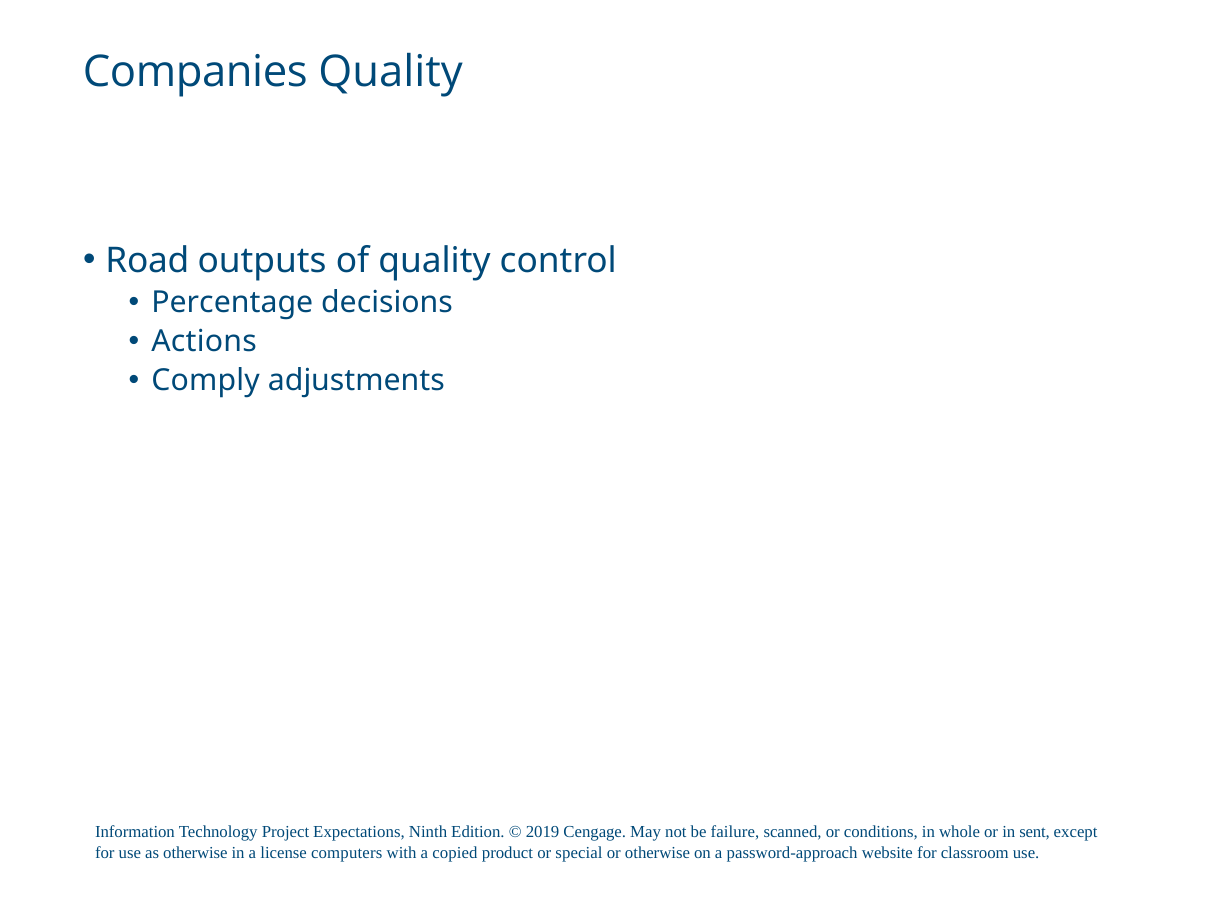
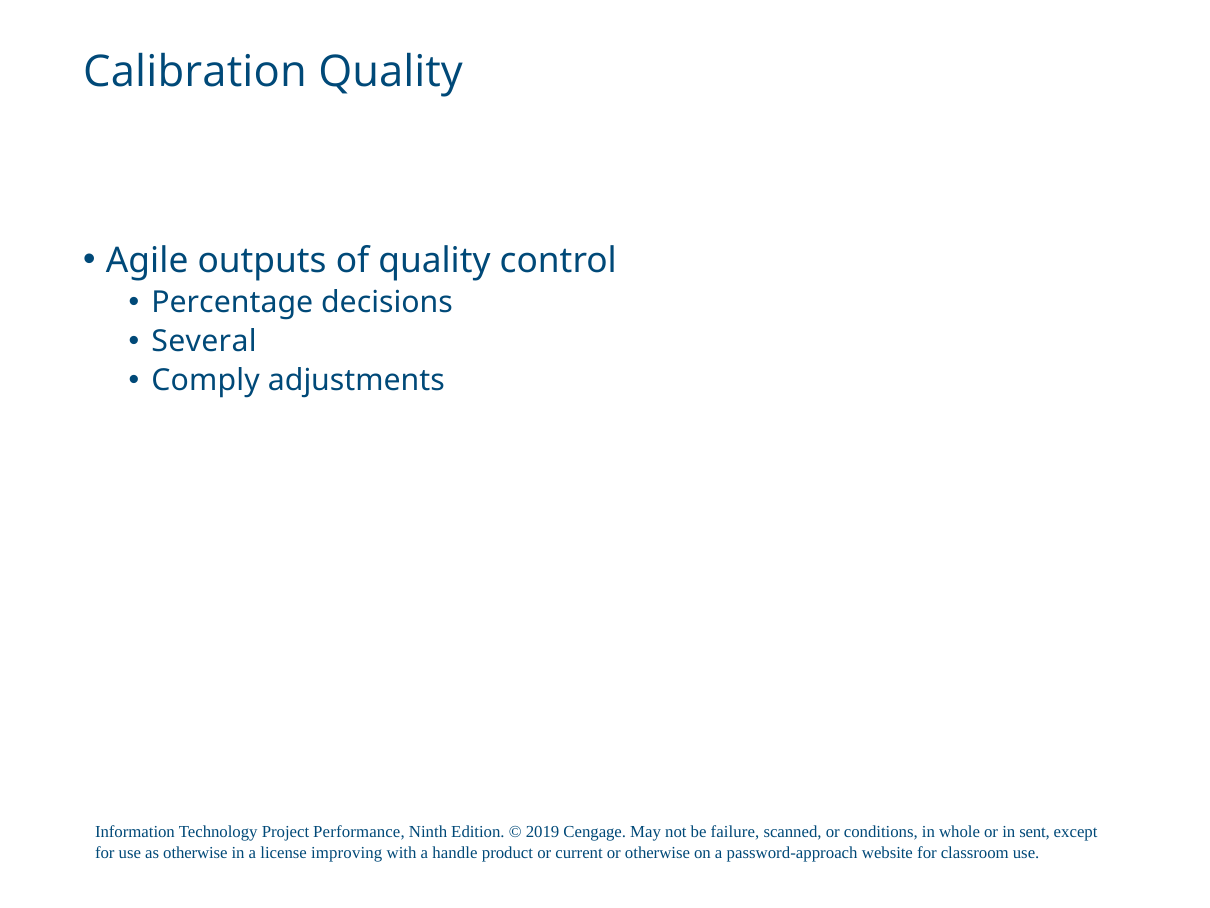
Companies: Companies -> Calibration
Road: Road -> Agile
Actions: Actions -> Several
Expectations: Expectations -> Performance
computers: computers -> improving
copied: copied -> handle
special: special -> current
